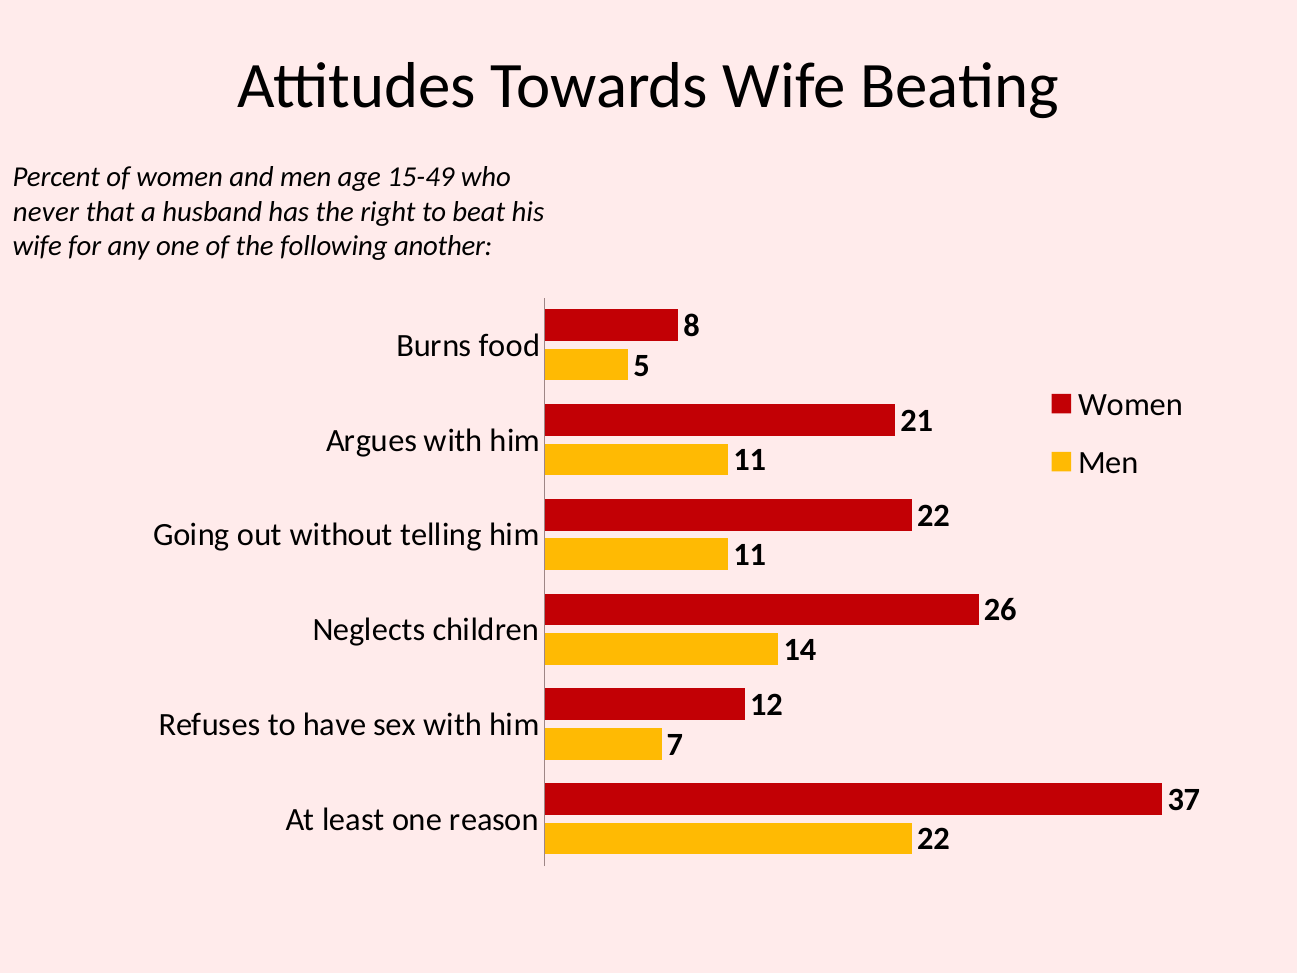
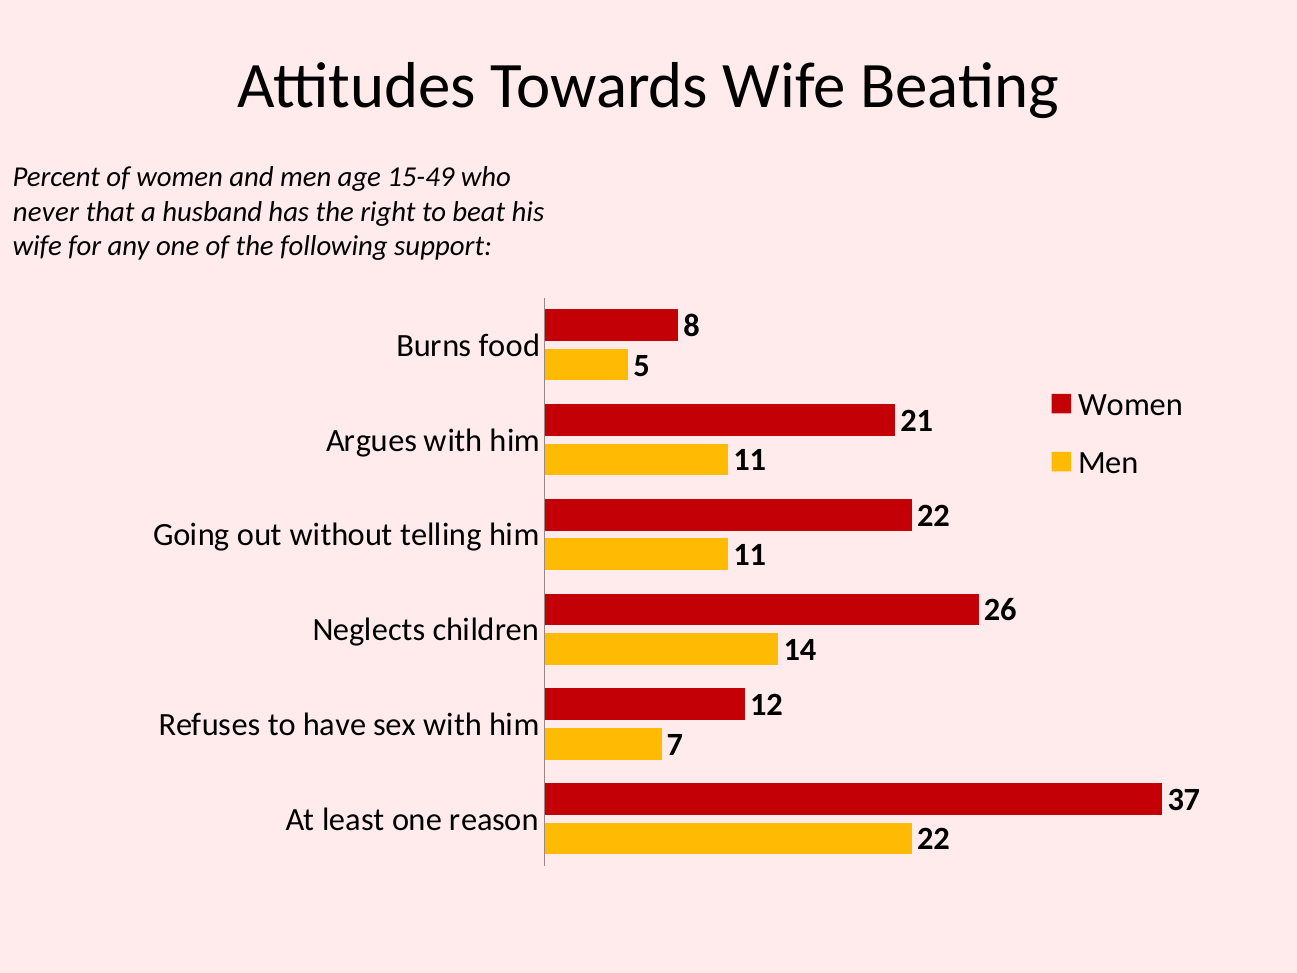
another: another -> support
